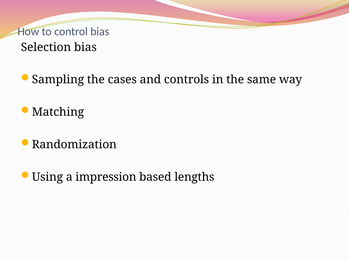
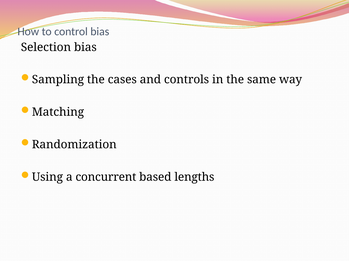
impression: impression -> concurrent
